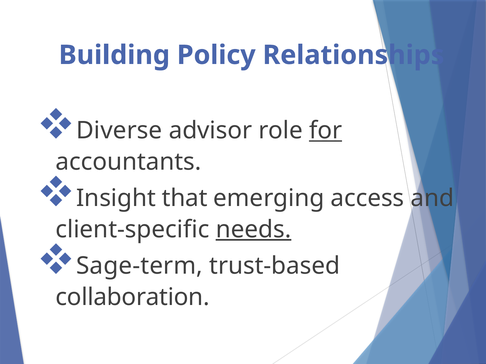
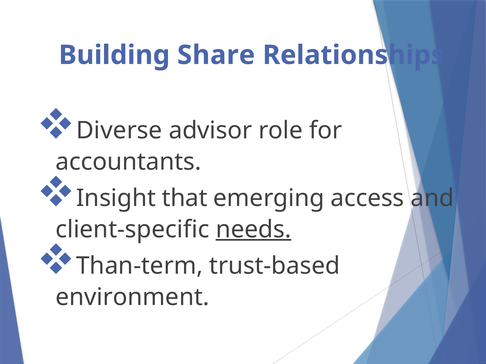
Policy: Policy -> Share
for underline: present -> none
Sage-term: Sage-term -> Than-term
collaboration: collaboration -> environment
